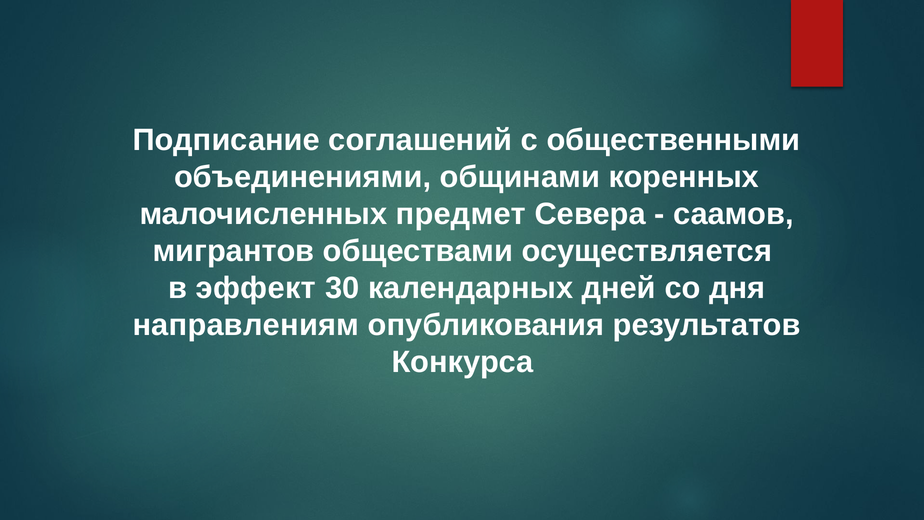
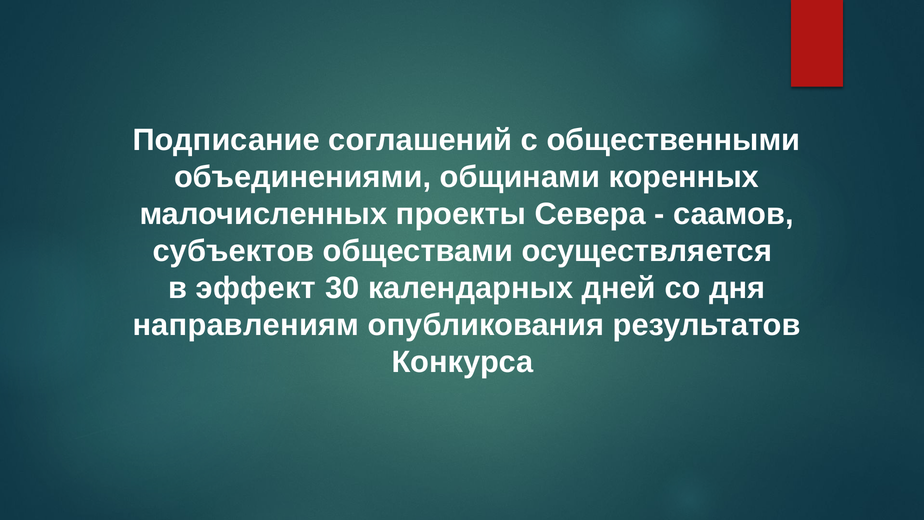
предмет: предмет -> проекты
мигрантов: мигрантов -> субъектов
